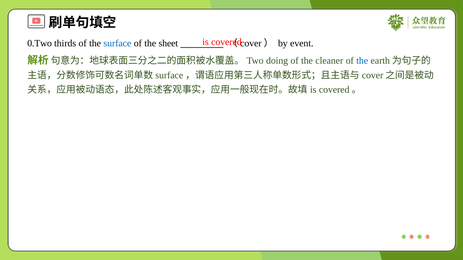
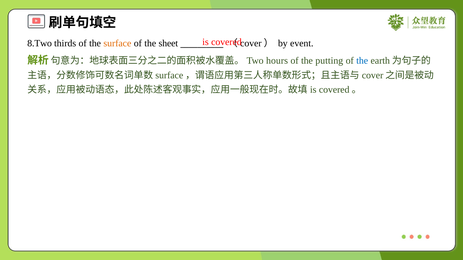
0.Two: 0.Two -> 8.Two
surface colour: blue -> orange
doing: doing -> hours
cleaner: cleaner -> putting
